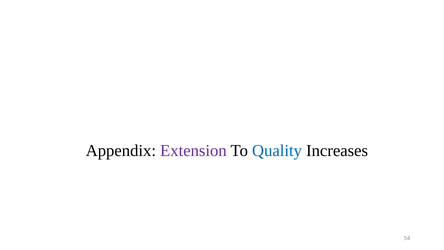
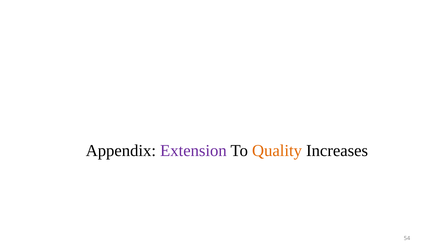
Quality colour: blue -> orange
